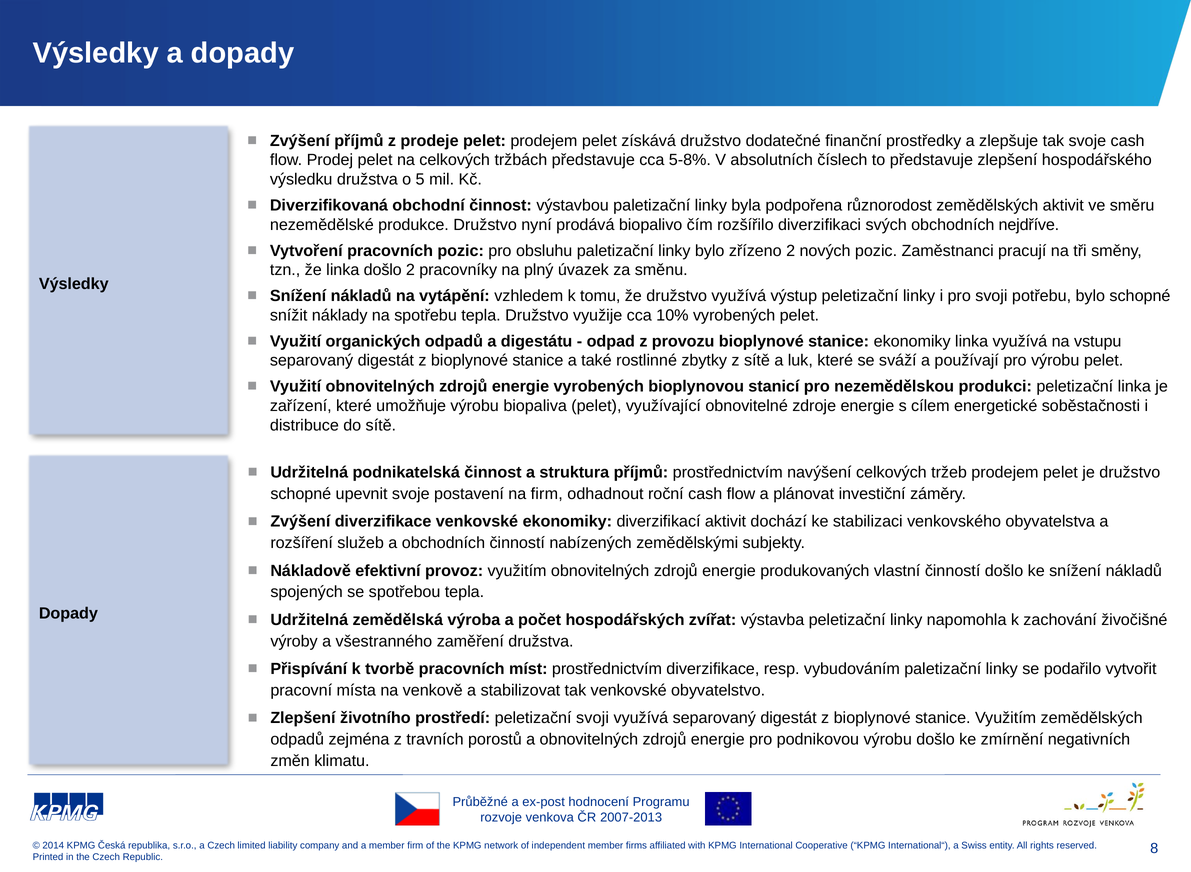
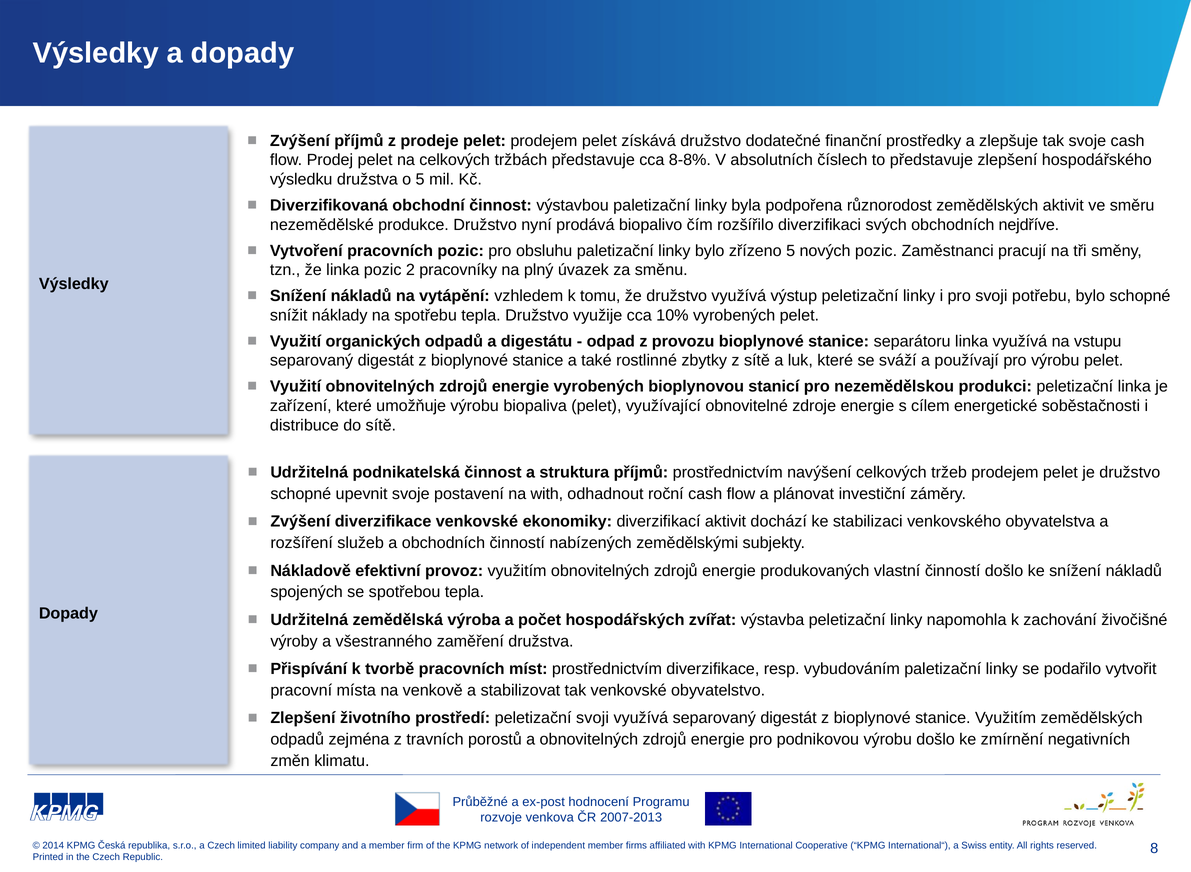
5-8%: 5-8% -> 8-8%
zřízeno 2: 2 -> 5
linka došlo: došlo -> pozic
stanice ekonomiky: ekonomiky -> separátoru
na firm: firm -> with
